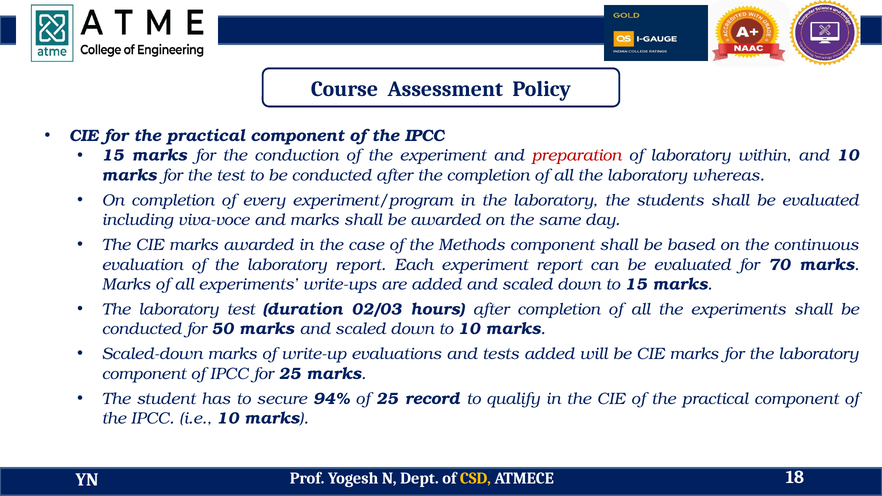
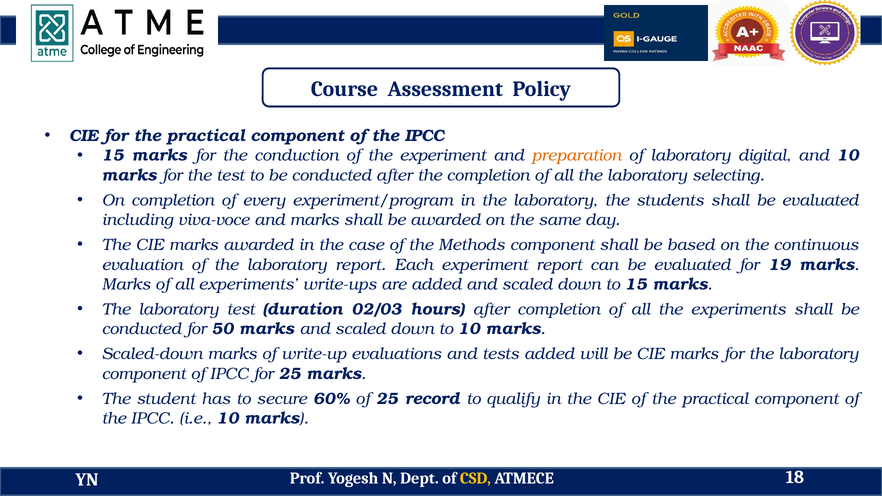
preparation colour: red -> orange
within: within -> digital
whereas: whereas -> selecting
70: 70 -> 19
94%: 94% -> 60%
